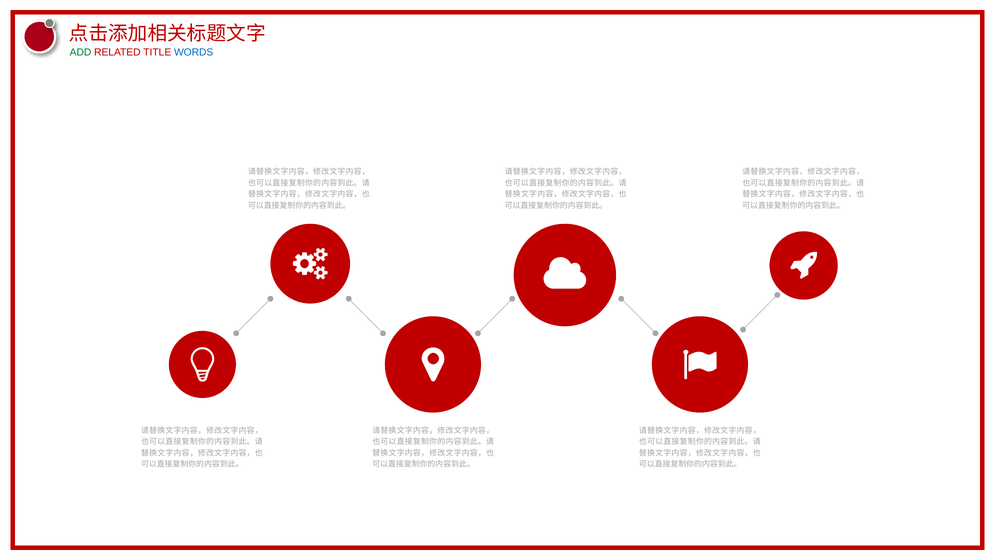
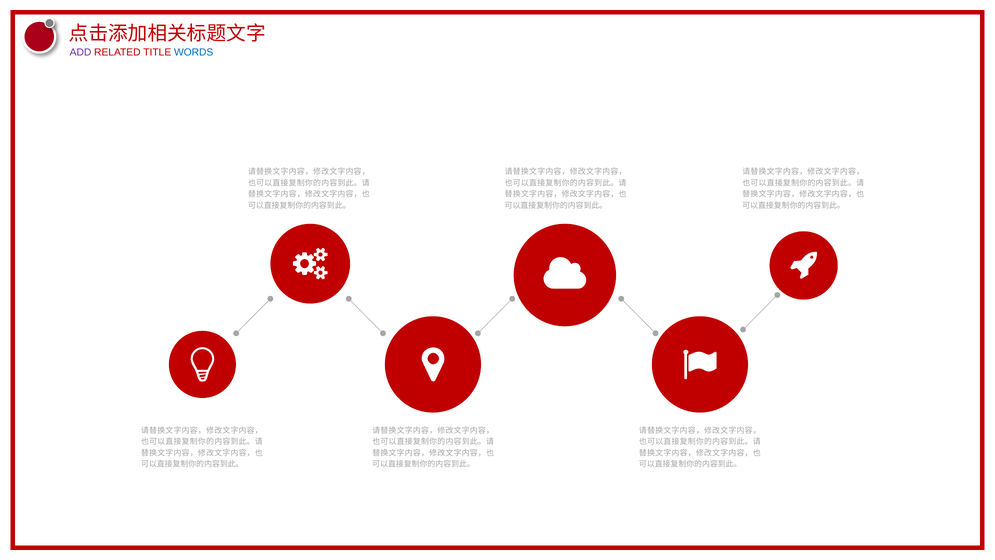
ADD colour: green -> purple
